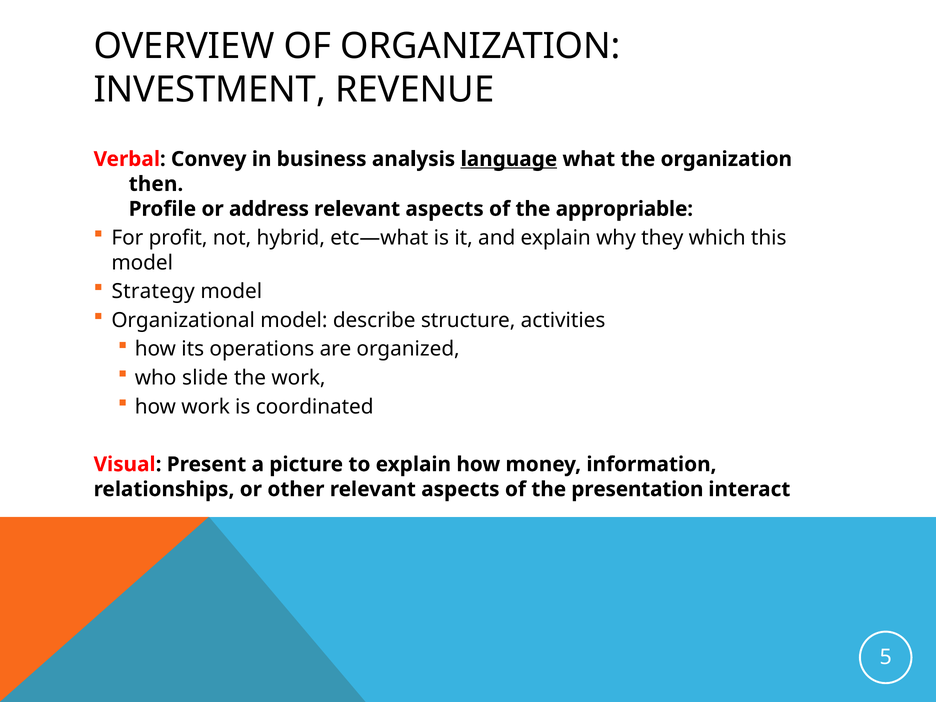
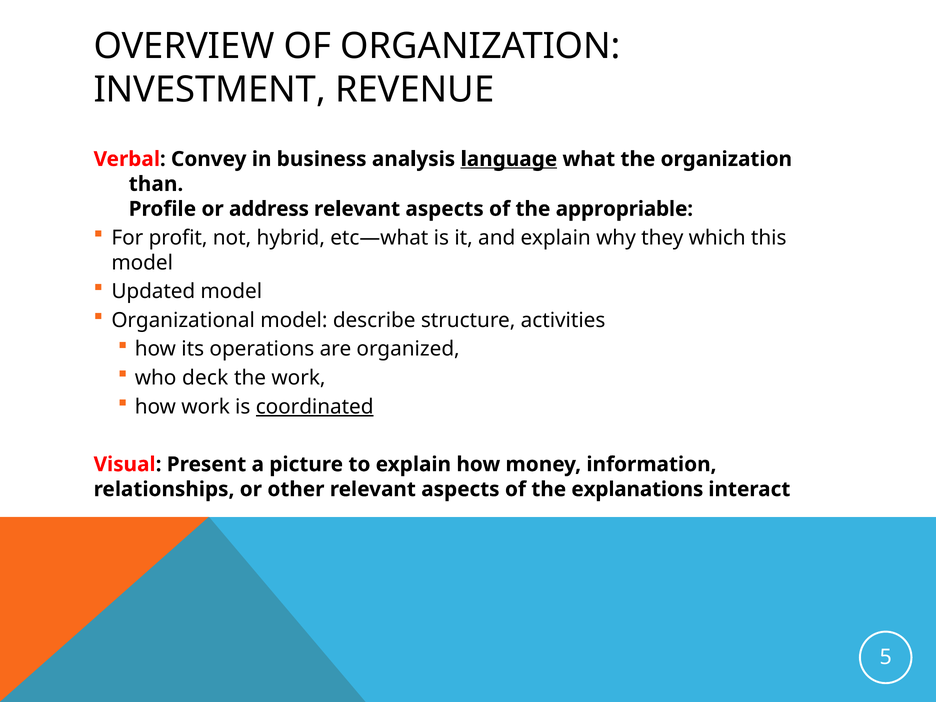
then: then -> than
Strategy: Strategy -> Updated
slide: slide -> deck
coordinated underline: none -> present
presentation: presentation -> explanations
